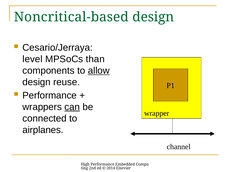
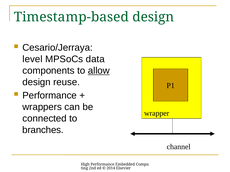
Noncritical-based: Noncritical-based -> Timestamp-based
than: than -> data
can underline: present -> none
airplanes: airplanes -> branches
